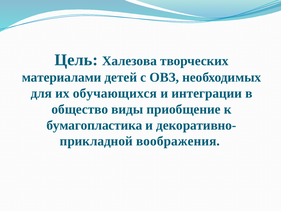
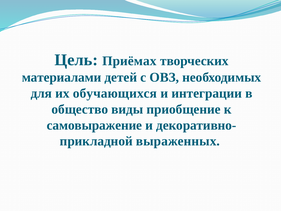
Халезова: Халезова -> Приёмах
бумагопластика: бумагопластика -> самовыражение
воображения: воображения -> выраженных
